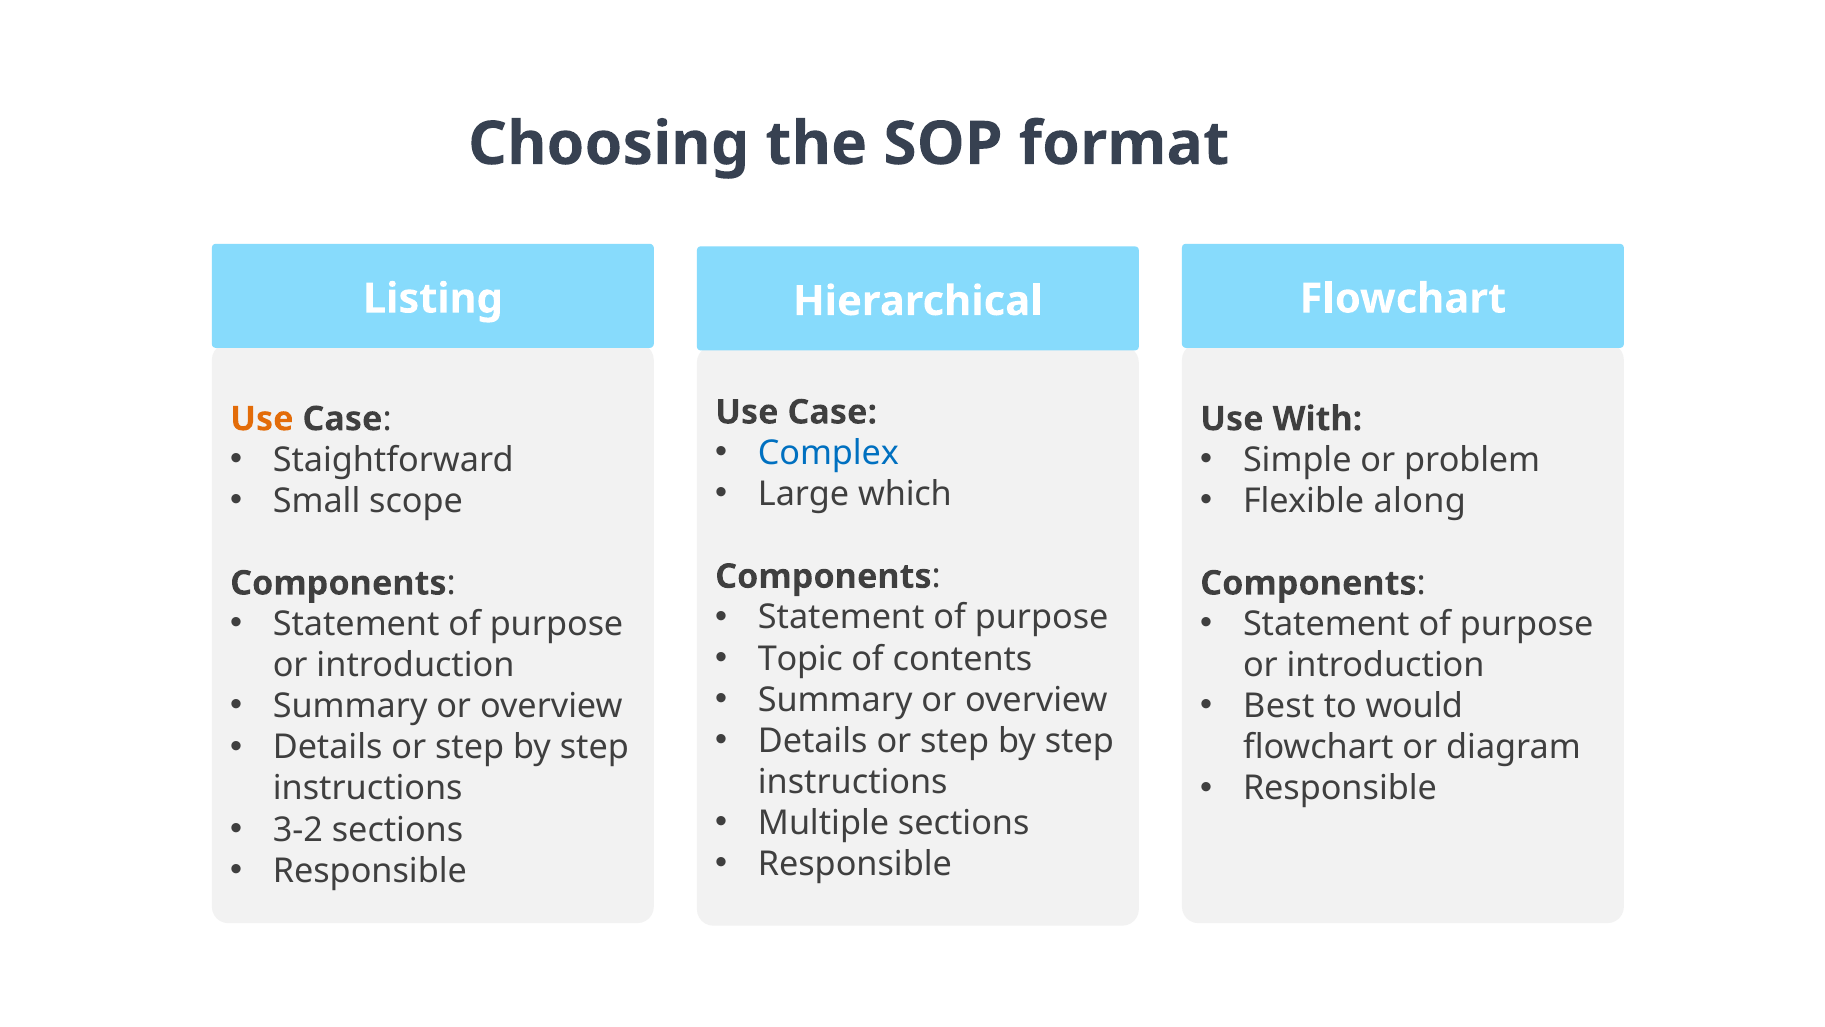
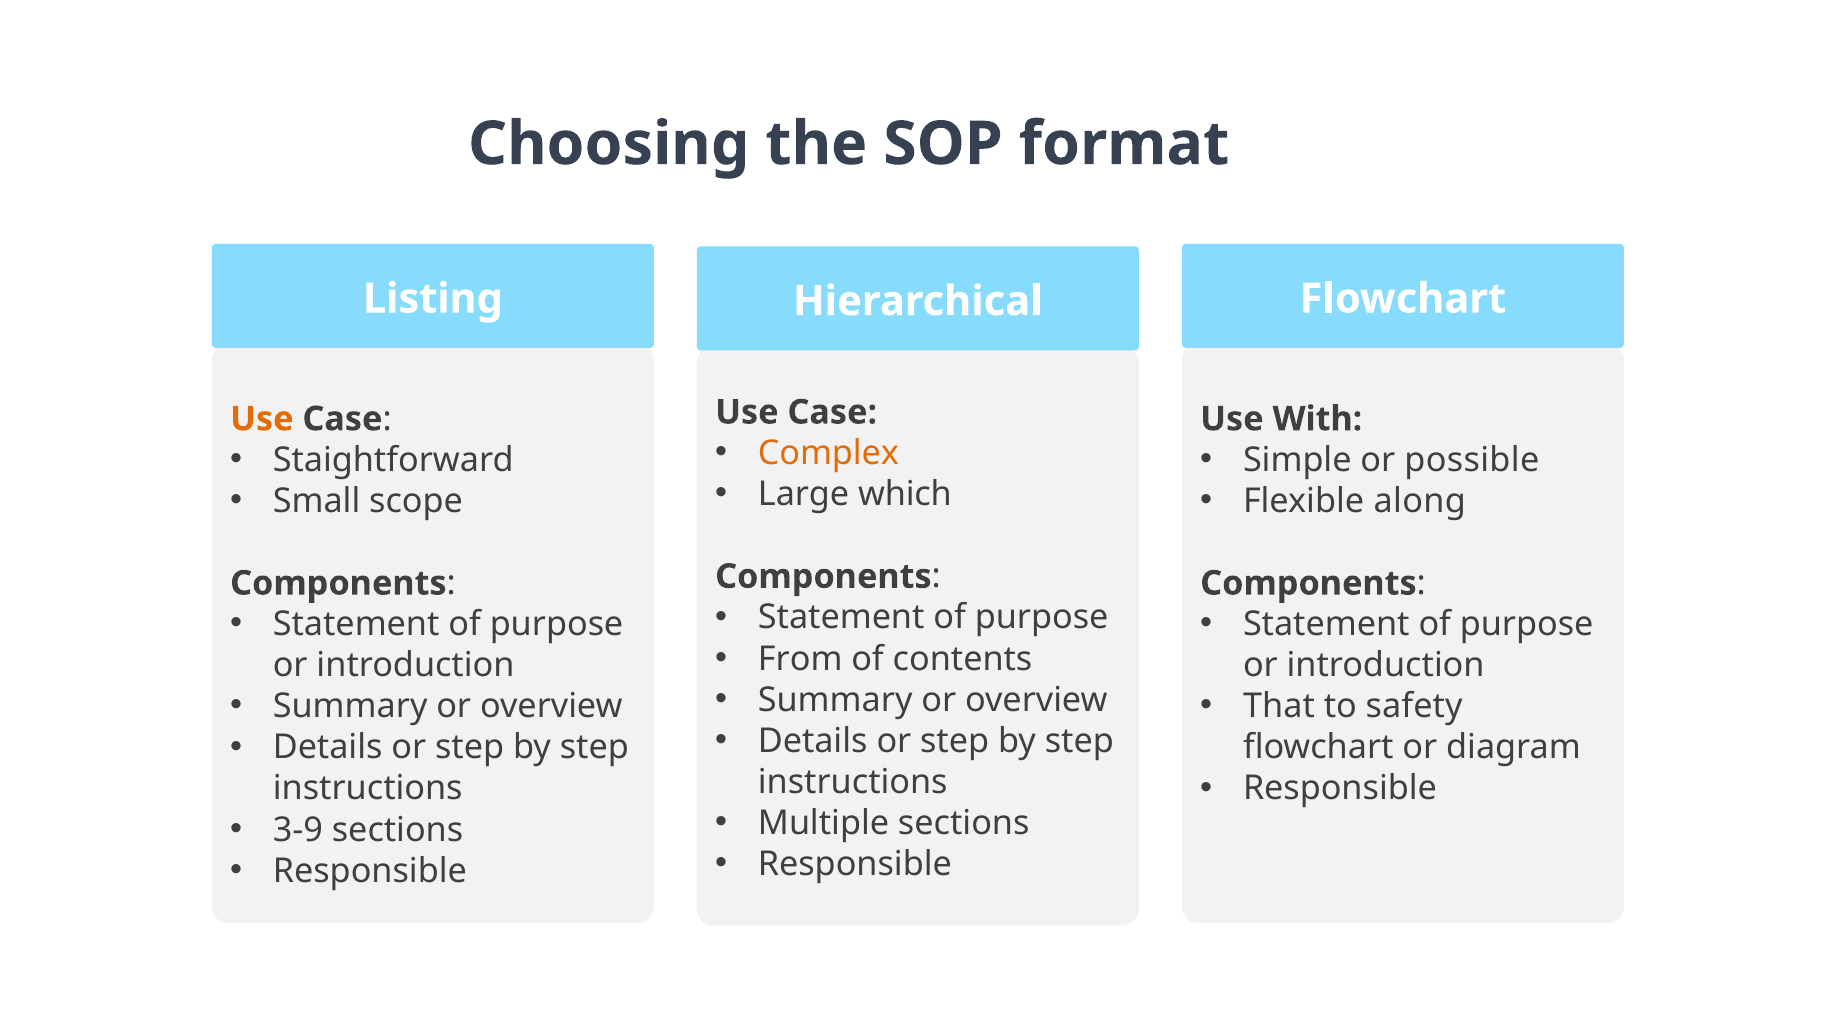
Complex colour: blue -> orange
problem: problem -> possible
Topic: Topic -> From
Best: Best -> That
would: would -> safety
3-2: 3-2 -> 3-9
